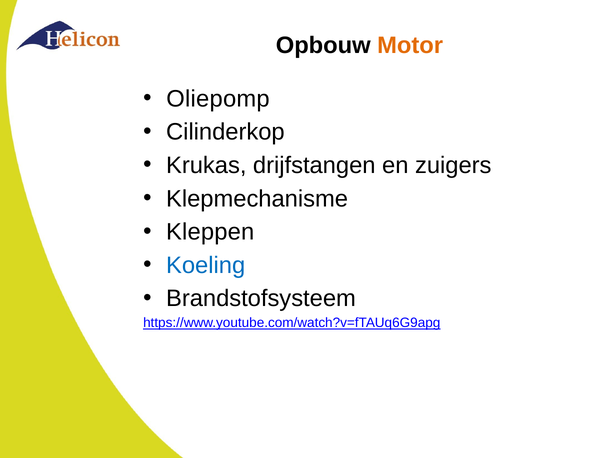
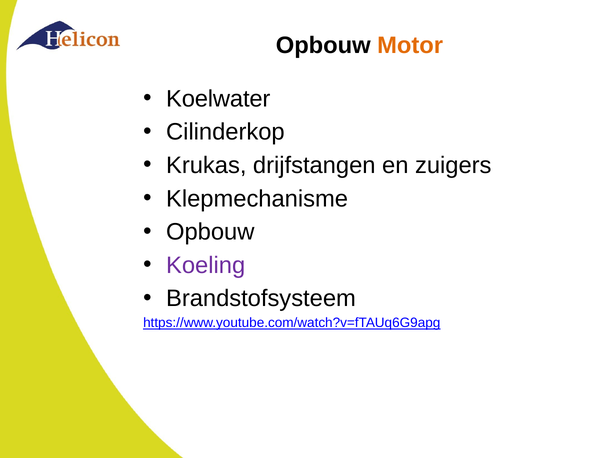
Oliepomp: Oliepomp -> Koelwater
Kleppen at (210, 232): Kleppen -> Opbouw
Koeling colour: blue -> purple
